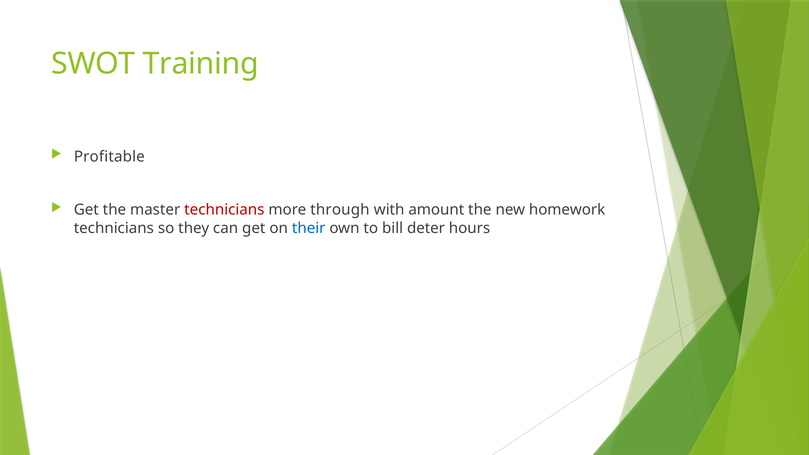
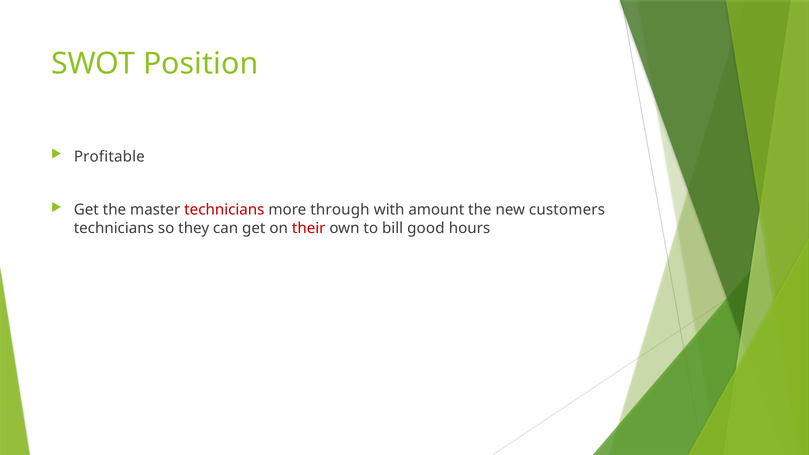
Training: Training -> Position
homework: homework -> customers
their colour: blue -> red
deter: deter -> good
